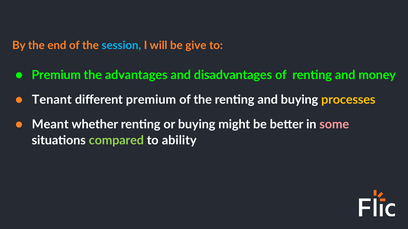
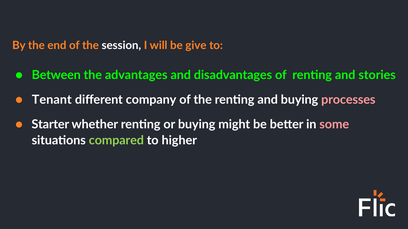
session colour: light blue -> white
Premium at (56, 75): Premium -> Between
money: money -> stories
different premium: premium -> company
processes colour: yellow -> pink
Meant: Meant -> Starter
ability: ability -> higher
